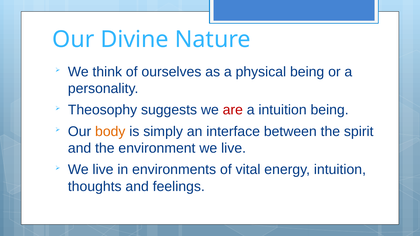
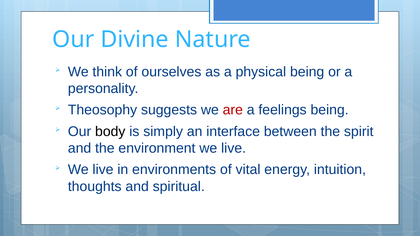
a intuition: intuition -> feelings
body colour: orange -> black
feelings: feelings -> spiritual
